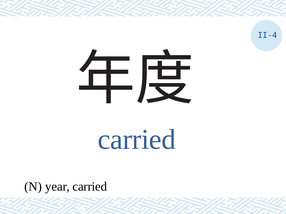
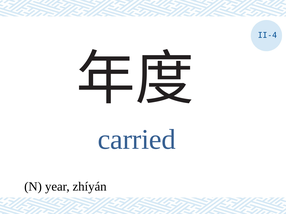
year carried: carried -> zhíyán
